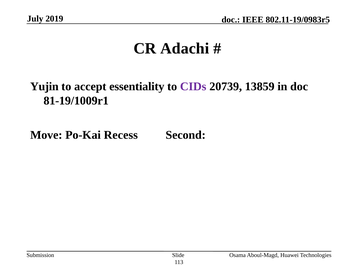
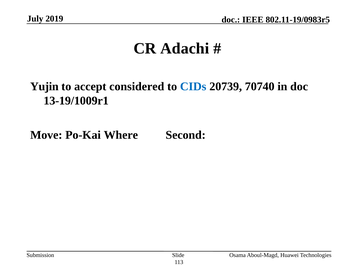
essentiality: essentiality -> considered
CIDs colour: purple -> blue
13859: 13859 -> 70740
81-19/1009r1: 81-19/1009r1 -> 13-19/1009r1
Recess: Recess -> Where
